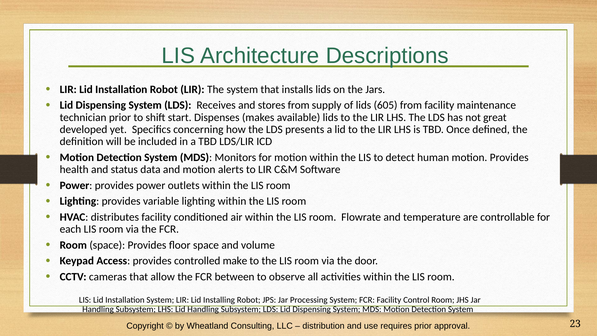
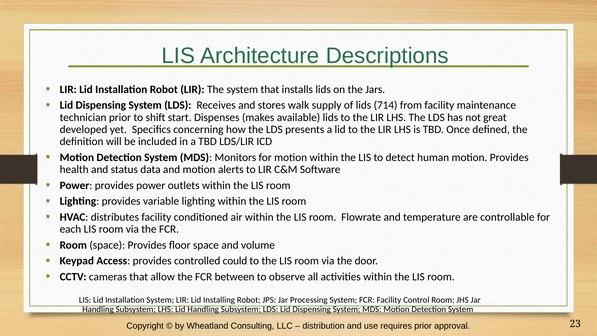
stores from: from -> walk
605: 605 -> 714
make: make -> could
